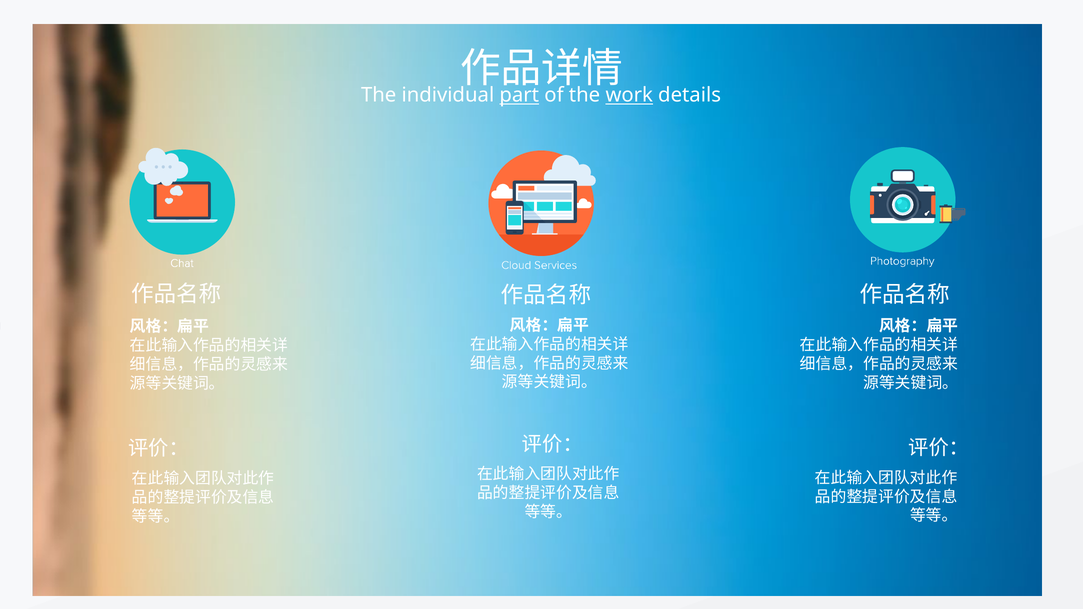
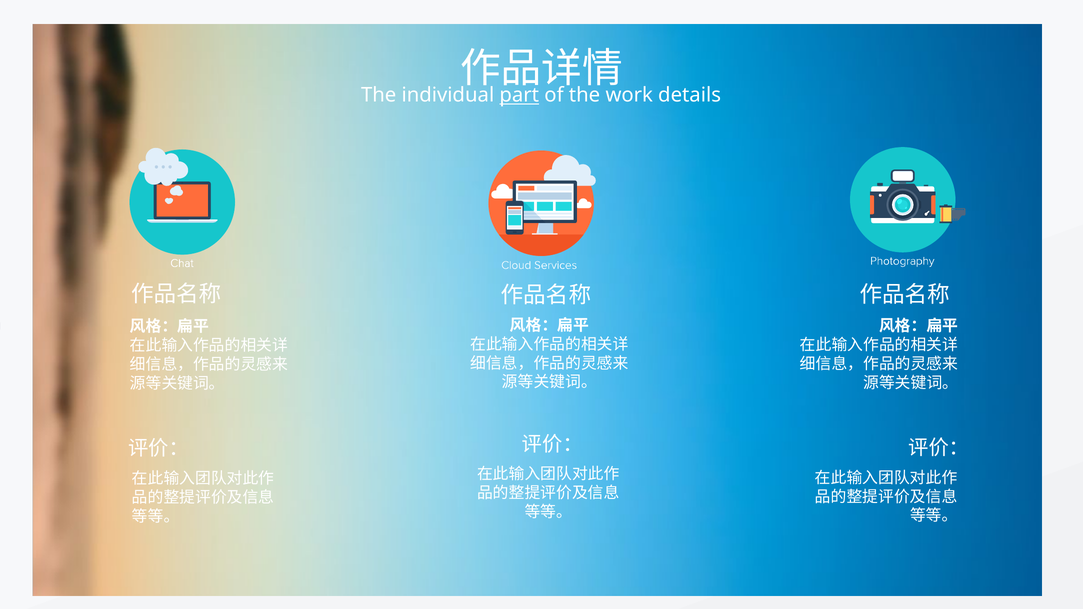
work underline: present -> none
